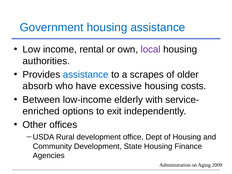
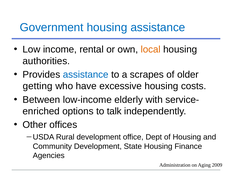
local colour: purple -> orange
absorb: absorb -> getting
exit: exit -> talk
